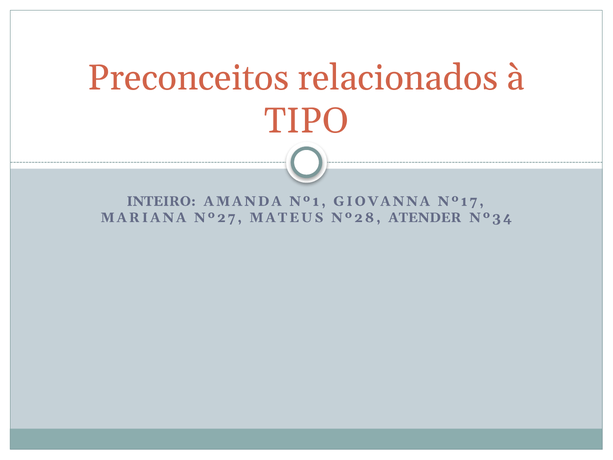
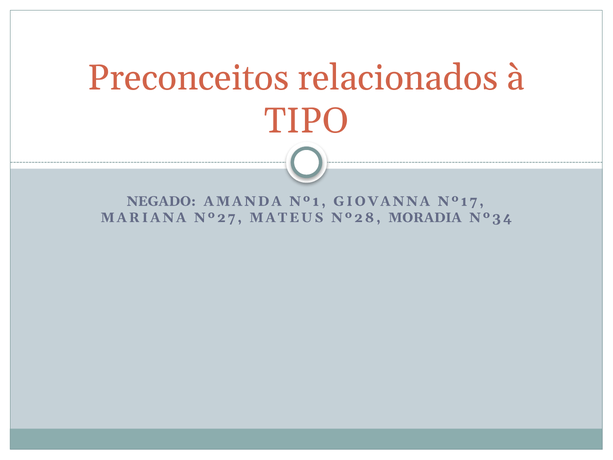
INTEIRO: INTEIRO -> NEGADO
ATENDER: ATENDER -> MORADIA
